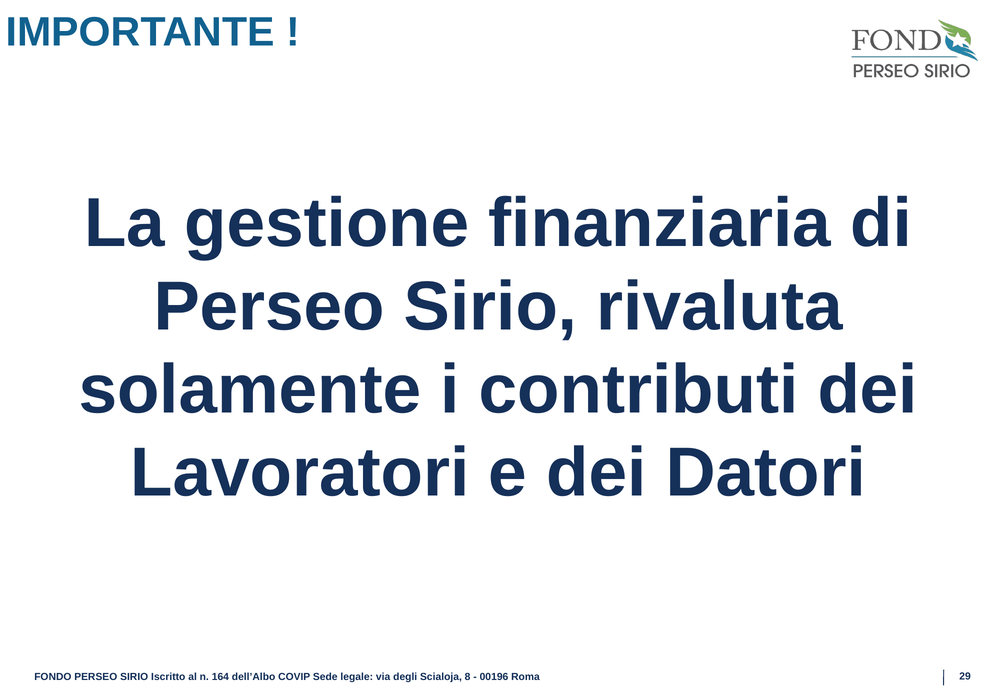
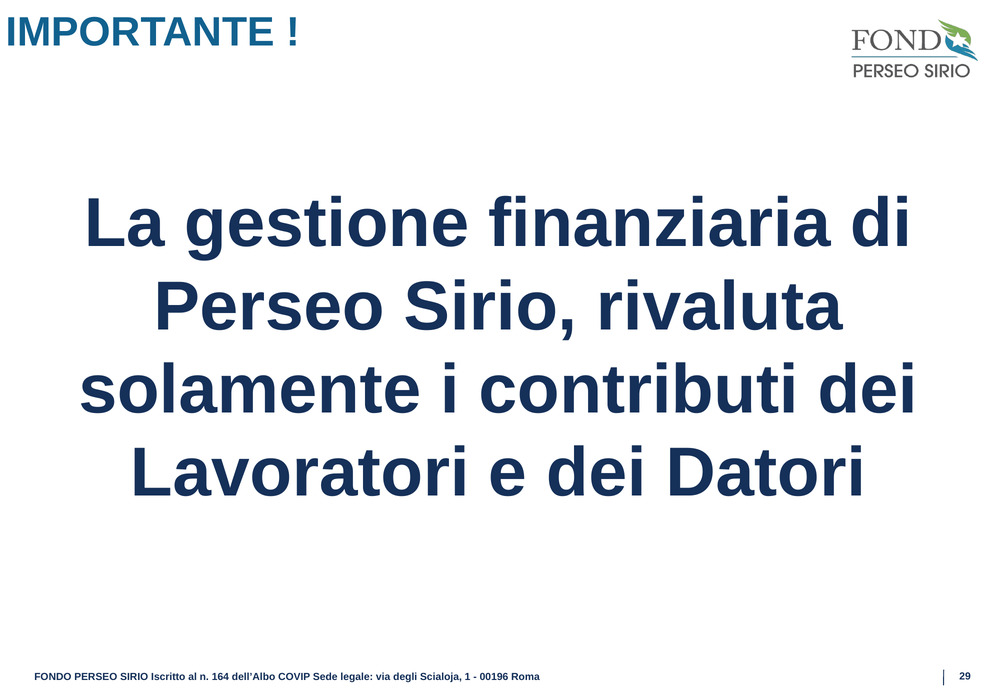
8: 8 -> 1
